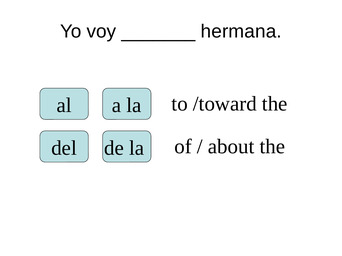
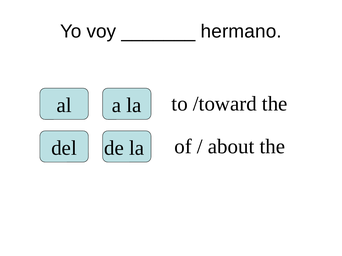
hermana: hermana -> hermano
